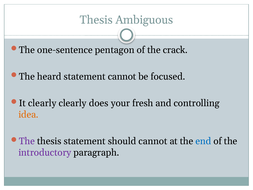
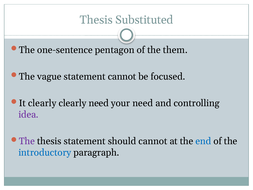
Ambiguous: Ambiguous -> Substituted
crack: crack -> them
heard: heard -> vague
clearly does: does -> need
your fresh: fresh -> need
idea colour: orange -> purple
introductory colour: purple -> blue
